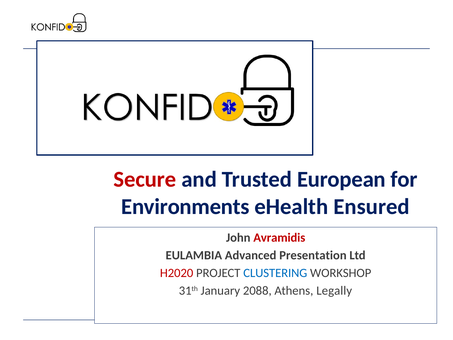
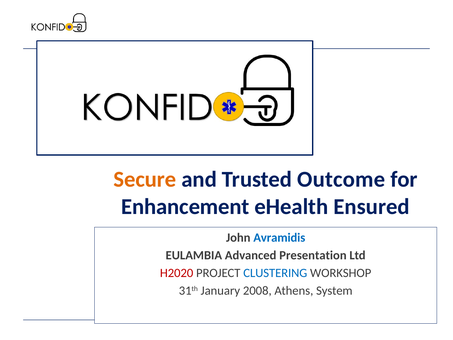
Secure colour: red -> orange
European: European -> Outcome
Environments: Environments -> Enhancement
Avramidis colour: red -> blue
2088: 2088 -> 2008
Legally: Legally -> System
